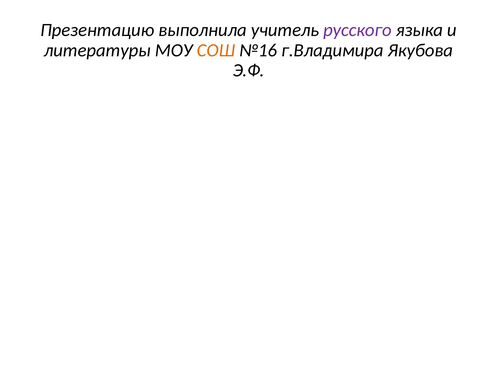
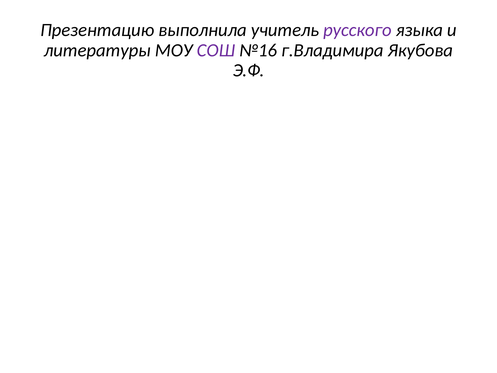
СОШ colour: orange -> purple
